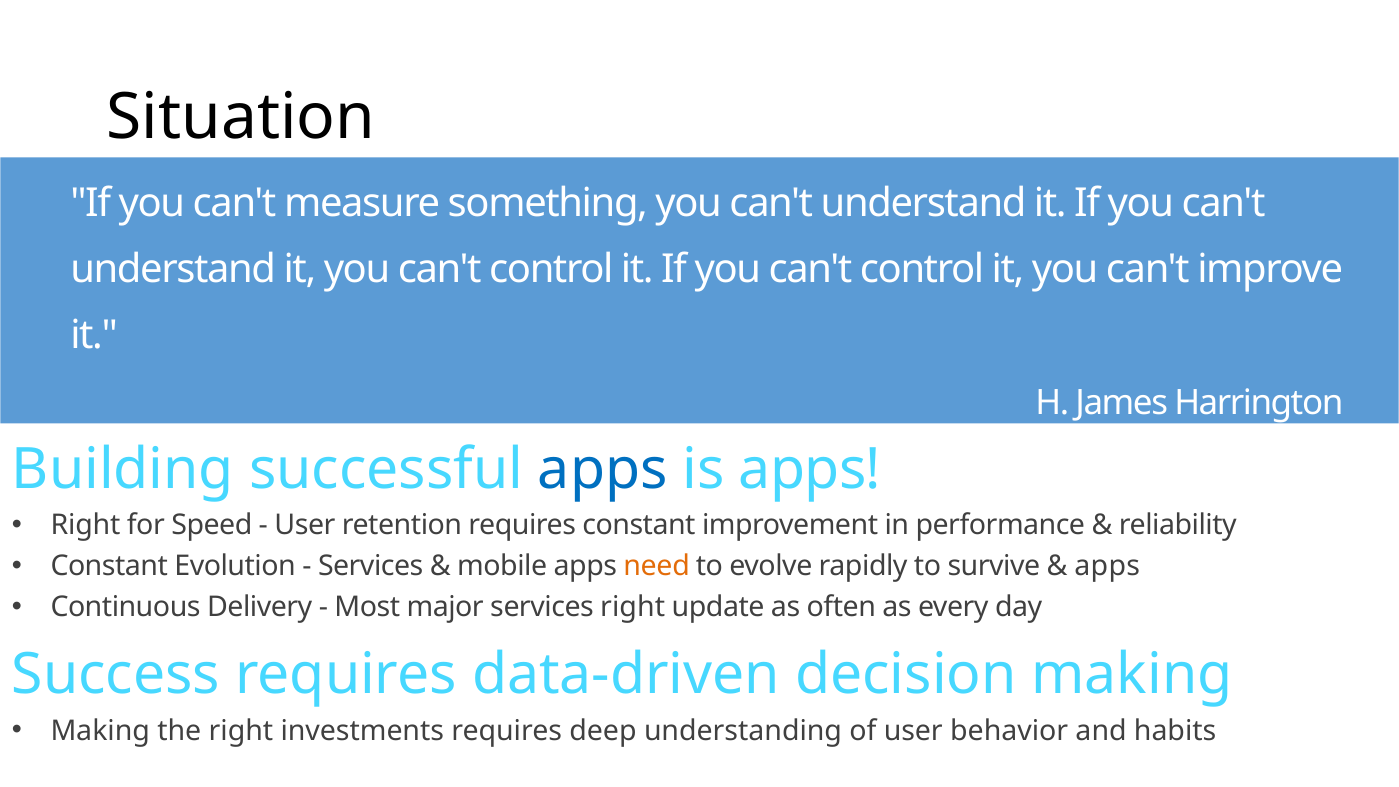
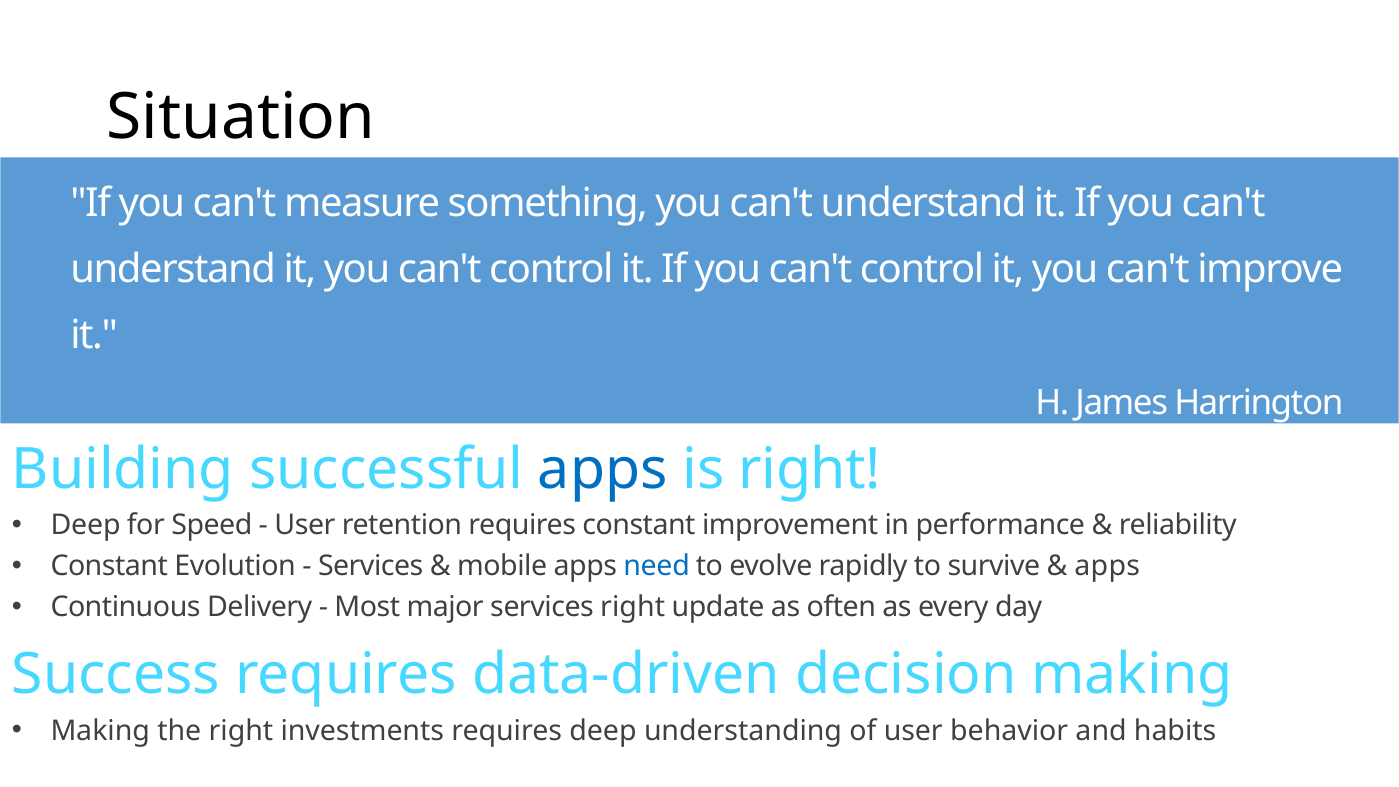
is apps: apps -> right
Right at (86, 525): Right -> Deep
need colour: orange -> blue
